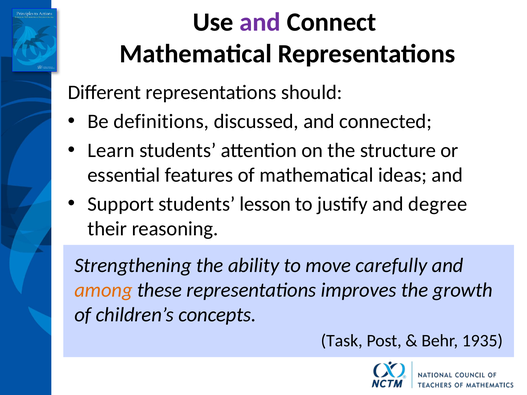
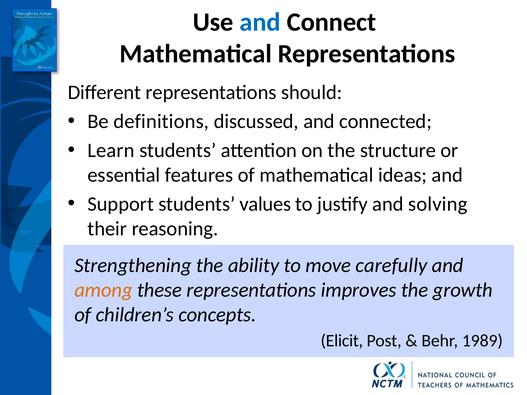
and at (260, 22) colour: purple -> blue
lesson: lesson -> values
degree: degree -> solving
Task: Task -> Elicit
1935: 1935 -> 1989
